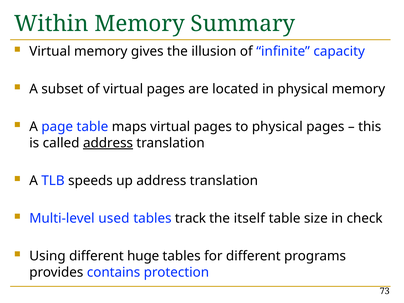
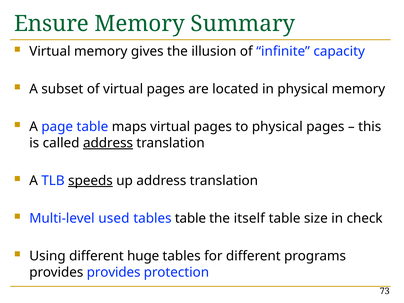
Within: Within -> Ensure
speeds underline: none -> present
tables track: track -> table
provides contains: contains -> provides
